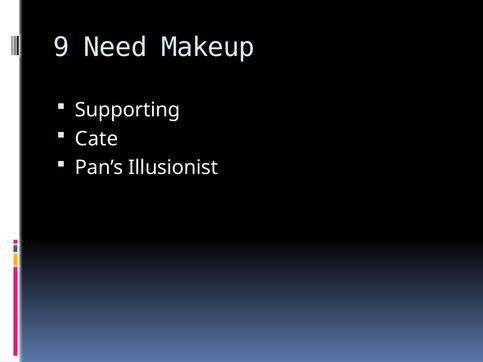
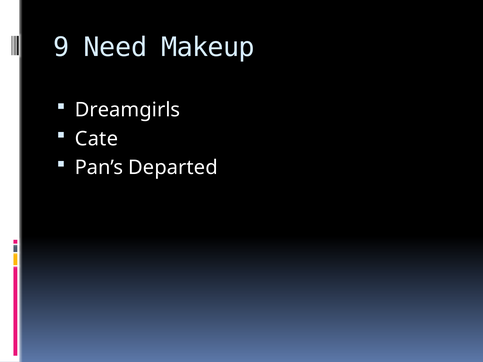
Supporting: Supporting -> Dreamgirls
Illusionist: Illusionist -> Departed
